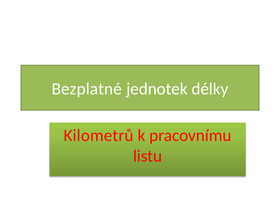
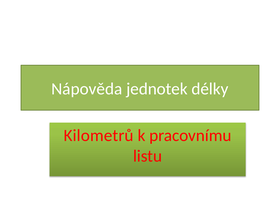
Bezplatné: Bezplatné -> Nápověda
